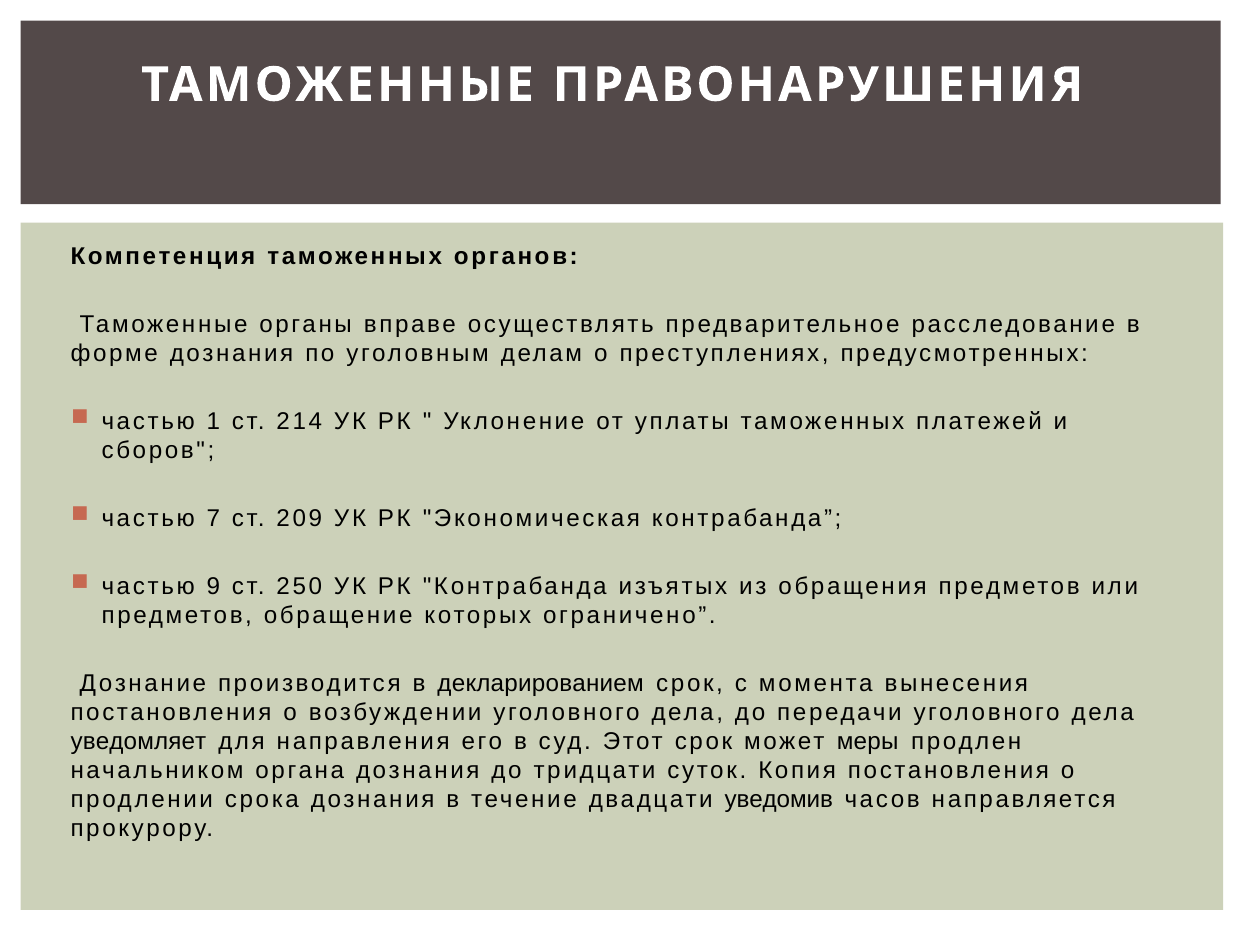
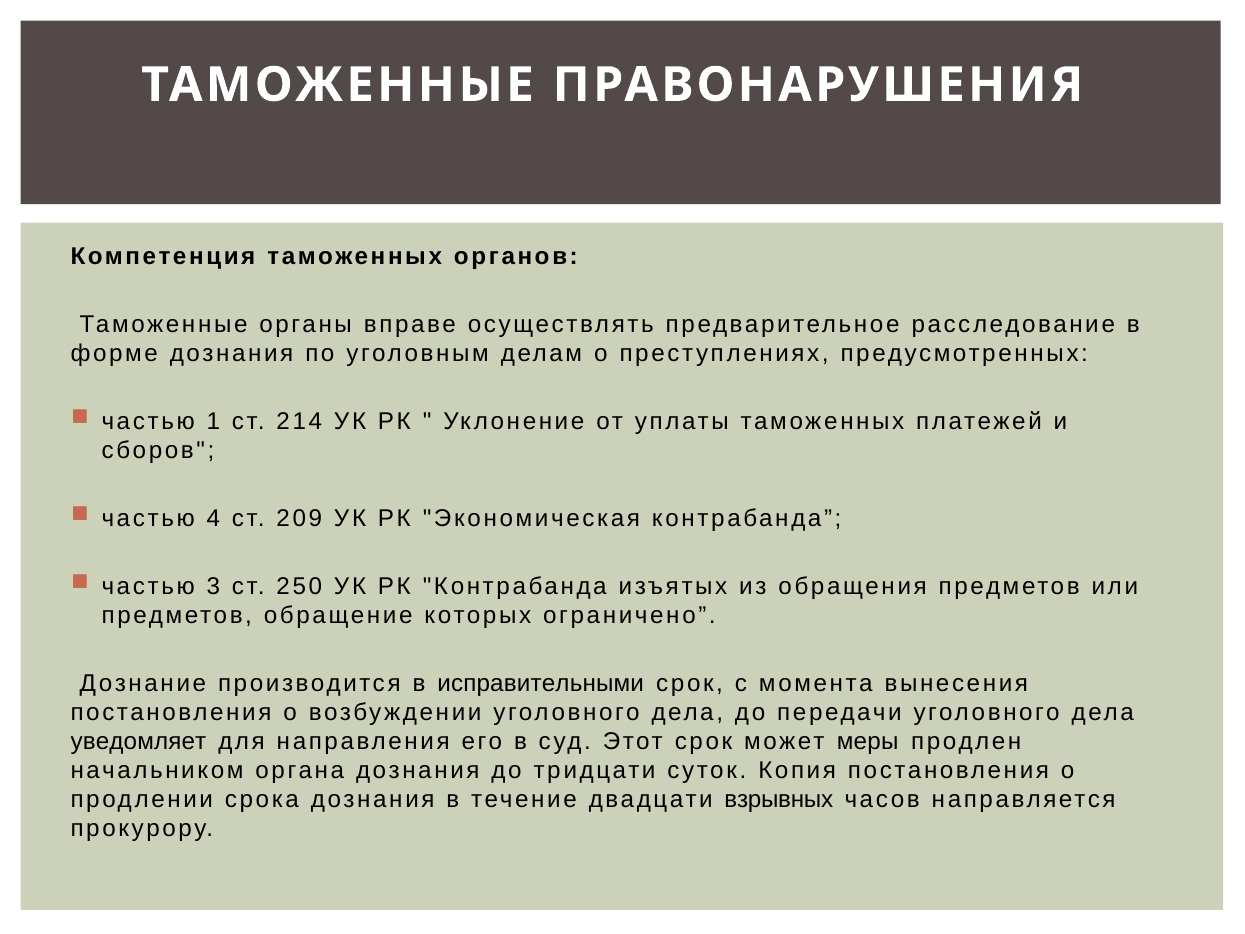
7: 7 -> 4
9: 9 -> 3
декларированием: декларированием -> исправительными
уведомив: уведомив -> взрывных
